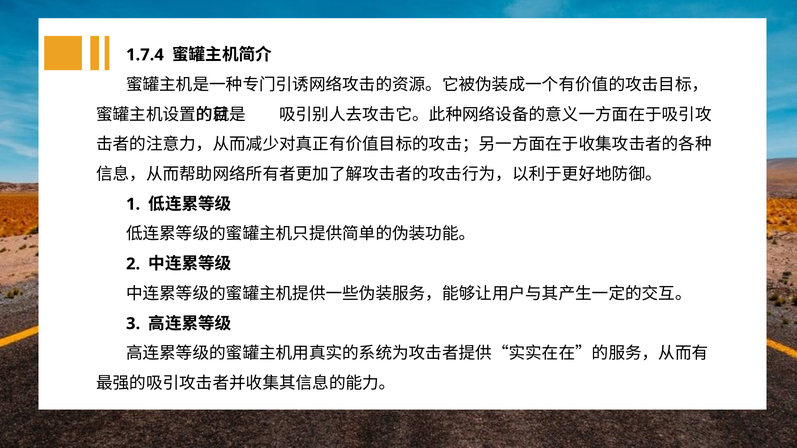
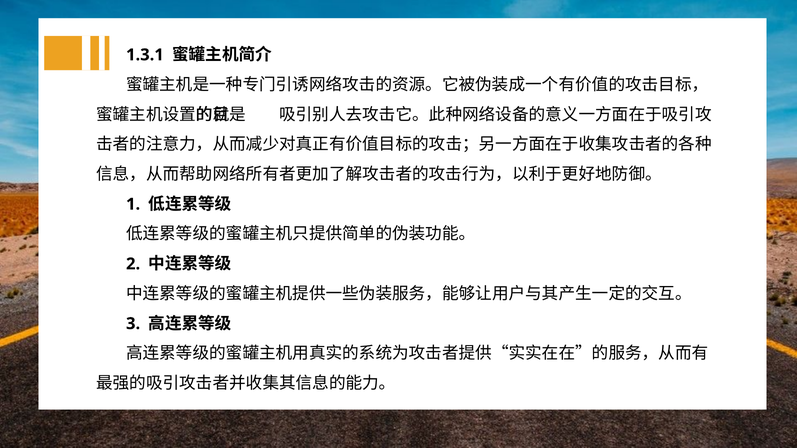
1.7.4: 1.7.4 -> 1.3.1
